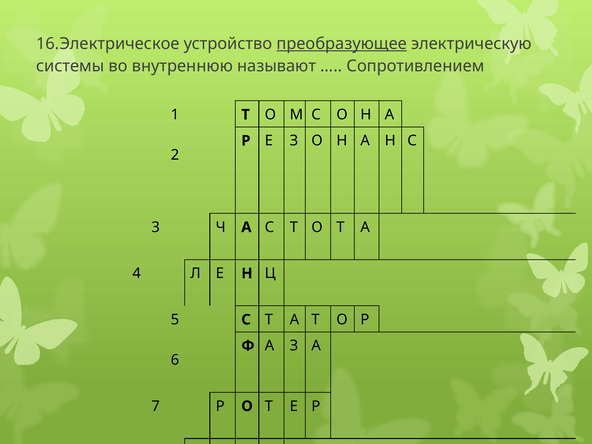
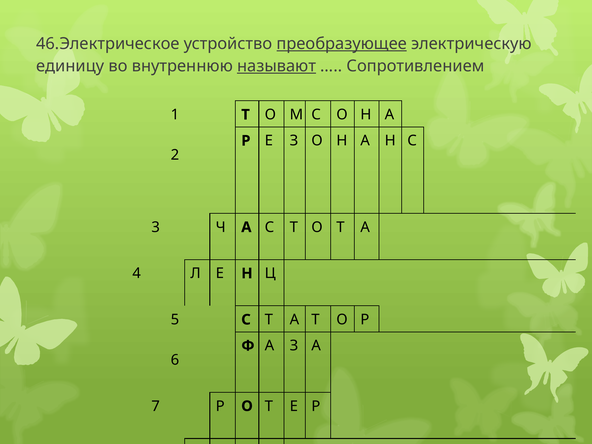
16.Электрическое: 16.Электрическое -> 46.Электрическое
системы: системы -> единицу
называют underline: none -> present
